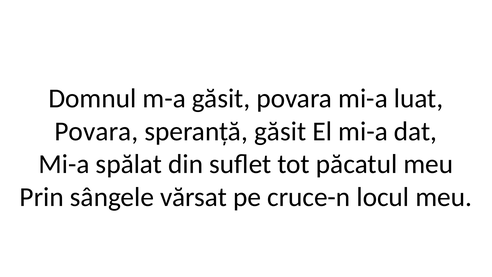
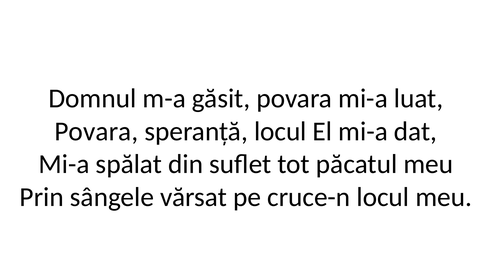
speranță găsit: găsit -> locul
